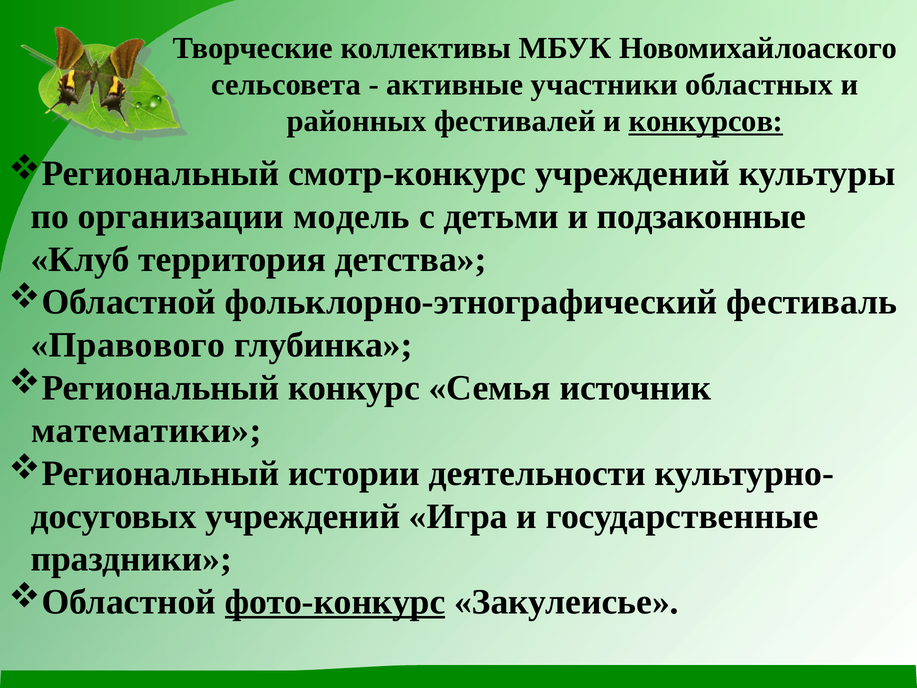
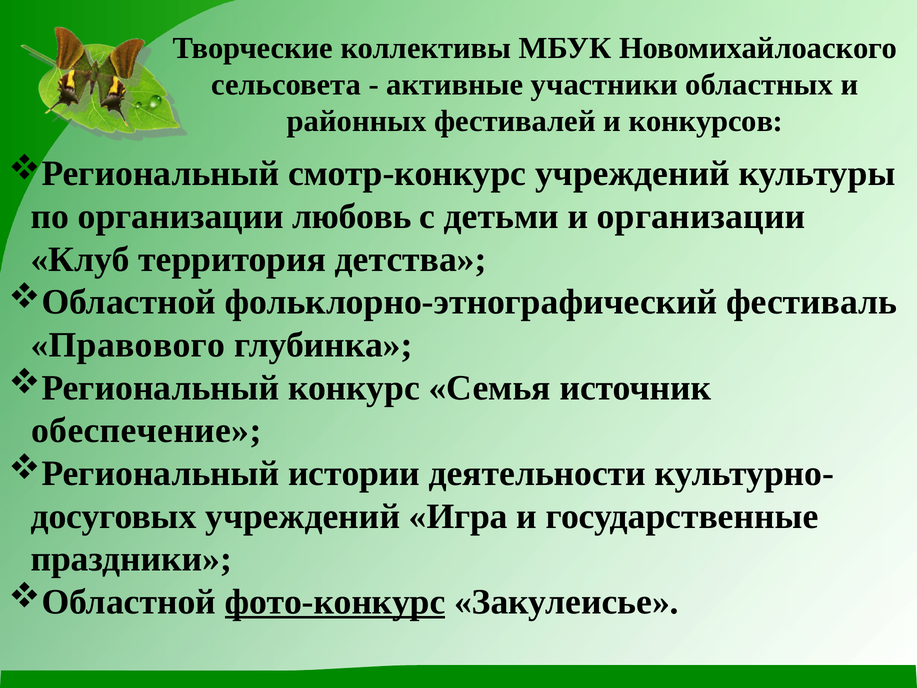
конкурсов underline: present -> none
модель: модель -> любовь
и подзаконные: подзаконные -> организации
математики: математики -> обеспечение
